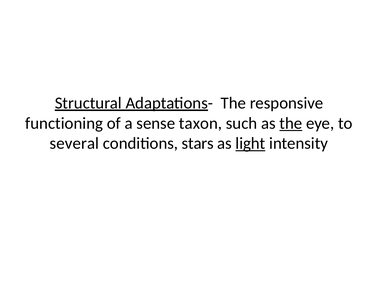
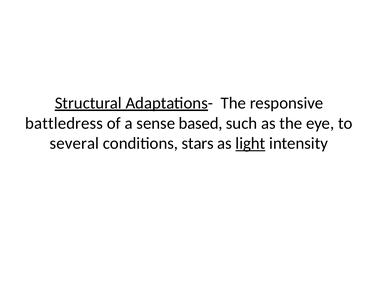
functioning: functioning -> battledress
taxon: taxon -> based
the at (291, 123) underline: present -> none
